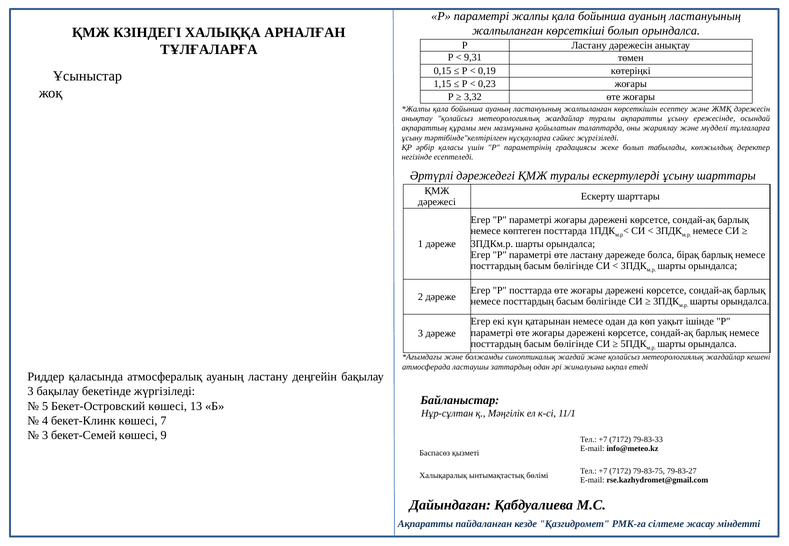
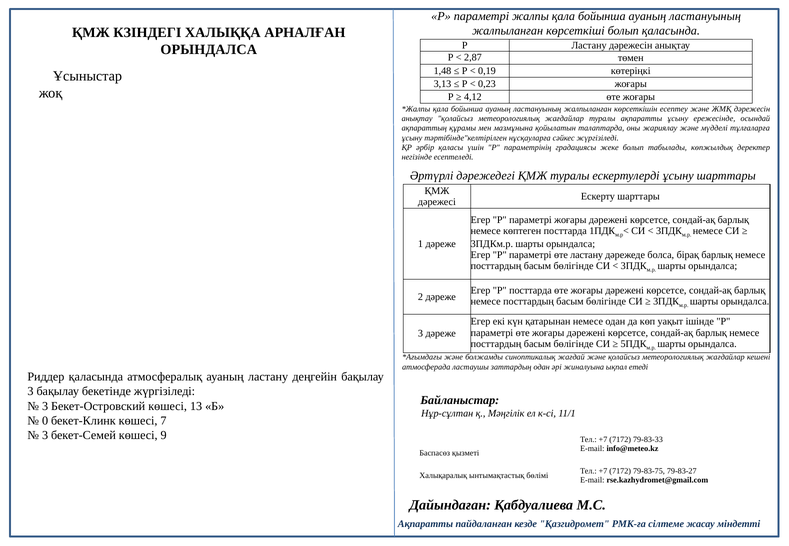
болып орындалса: орындалса -> қаласында
ТҰЛҒАЛАРҒА at (209, 50): ТҰЛҒАЛАРҒА -> ОРЫНДАЛСА
9,31: 9,31 -> 2,87
0,15: 0,15 -> 1,48
1,15: 1,15 -> 3,13
3,32: 3,32 -> 4,12
5 at (45, 406): 5 -> 3
4: 4 -> 0
